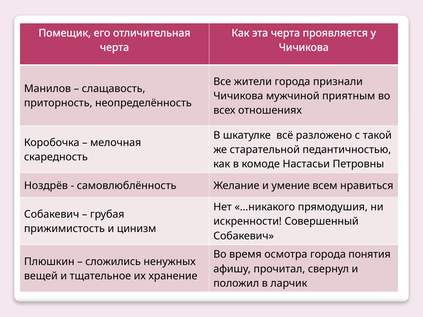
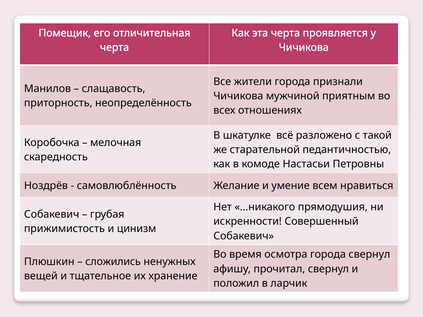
понятия at (369, 255): понятия -> свернул
